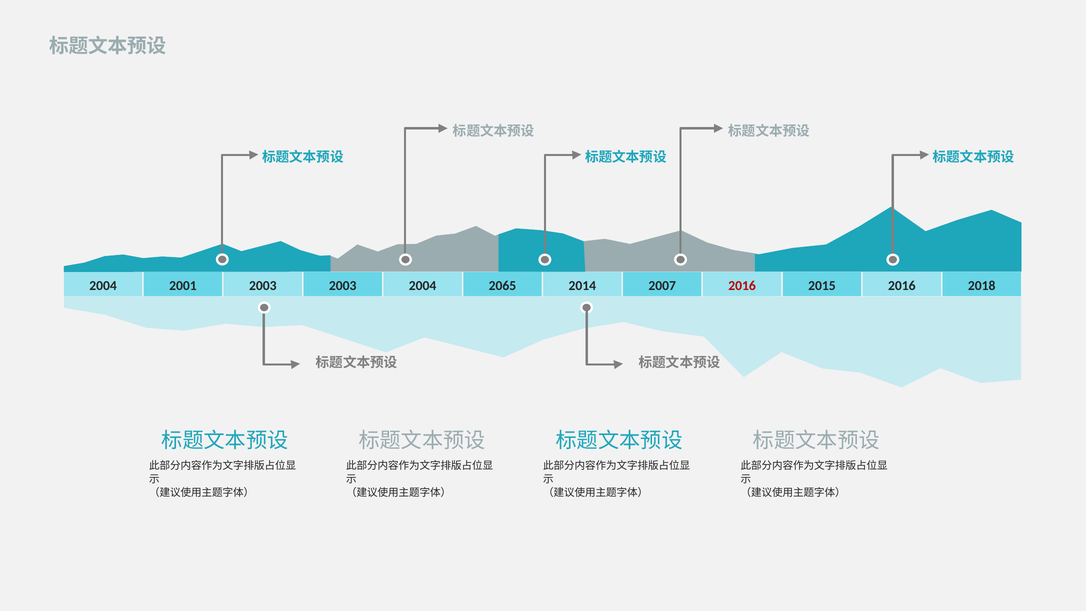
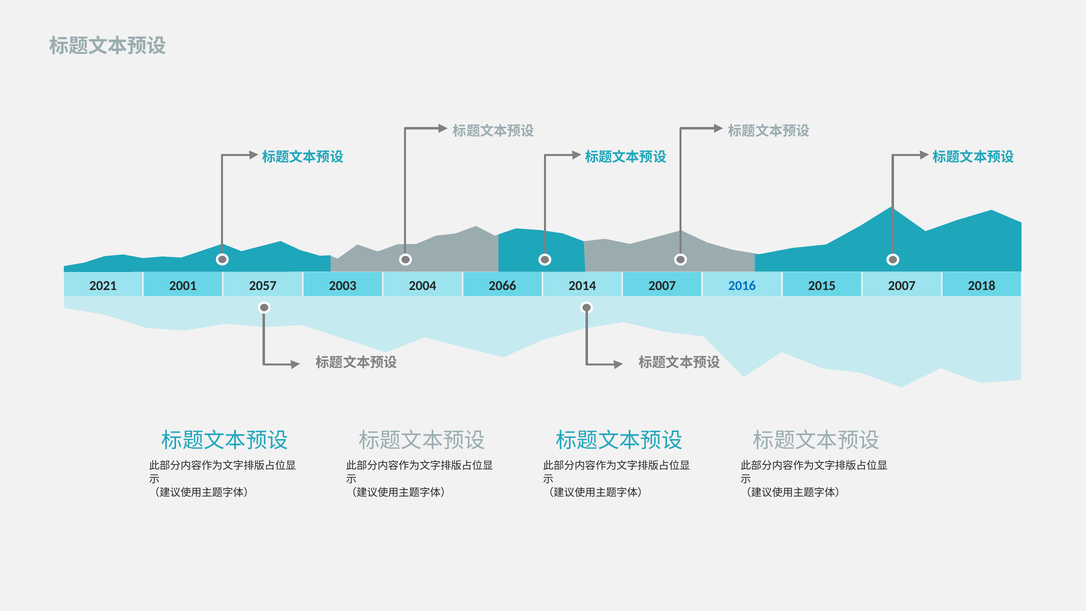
2004 at (103, 286): 2004 -> 2021
2001 2003: 2003 -> 2057
2065: 2065 -> 2066
2016 at (742, 286) colour: red -> blue
2015 2016: 2016 -> 2007
